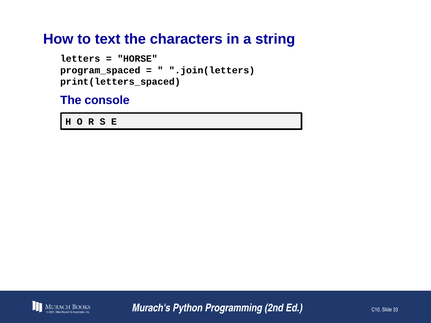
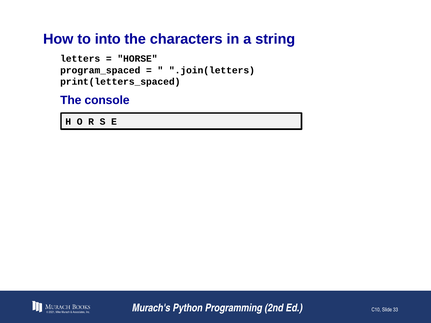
text: text -> into
